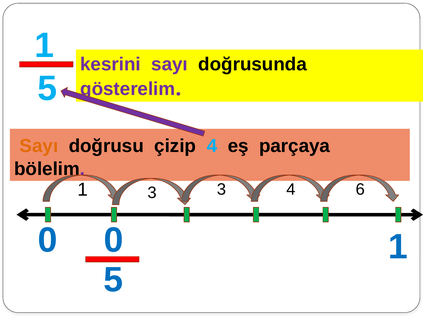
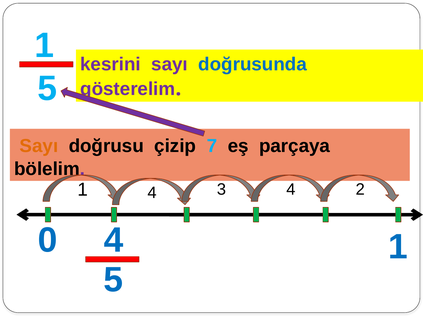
doğrusunda colour: black -> blue
çizip 4: 4 -> 7
1 3: 3 -> 4
6: 6 -> 2
0 0: 0 -> 4
